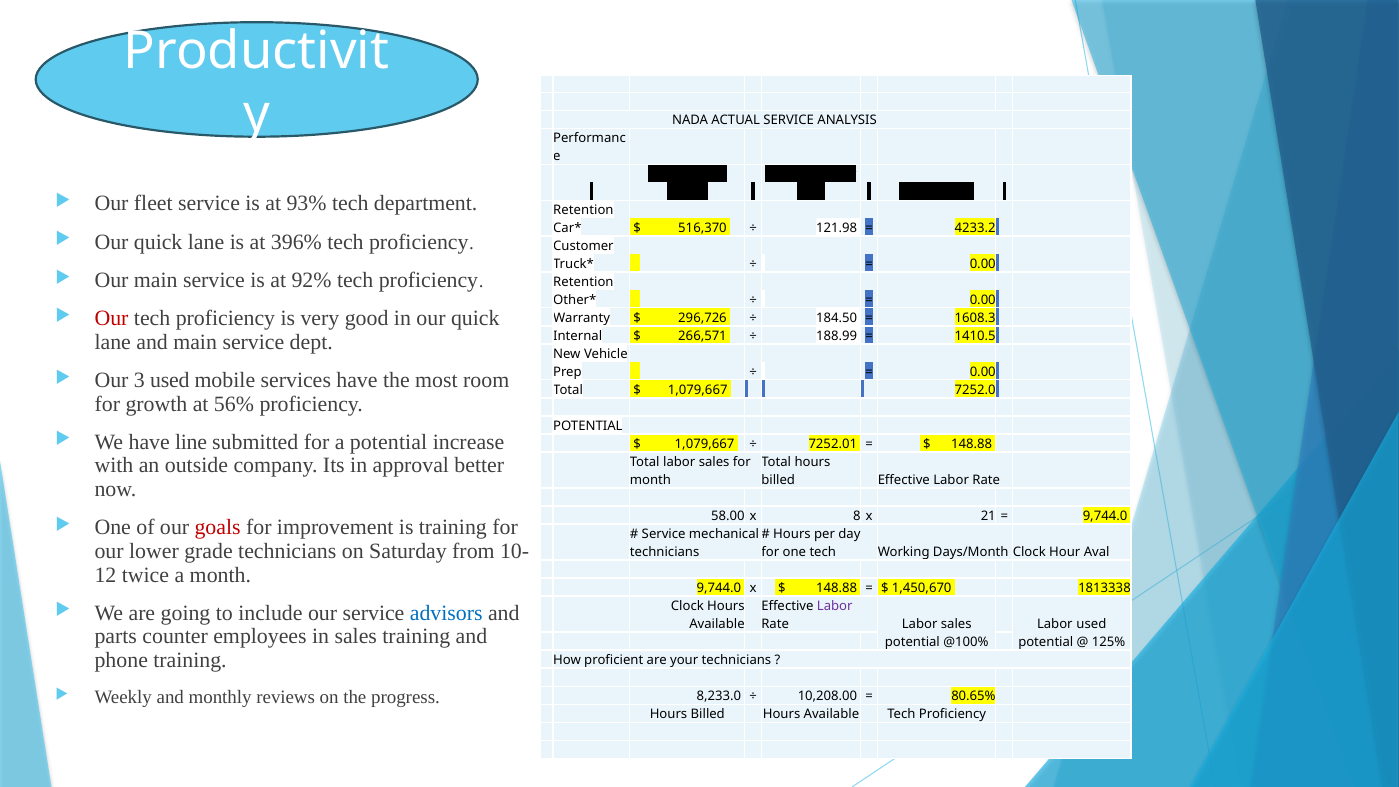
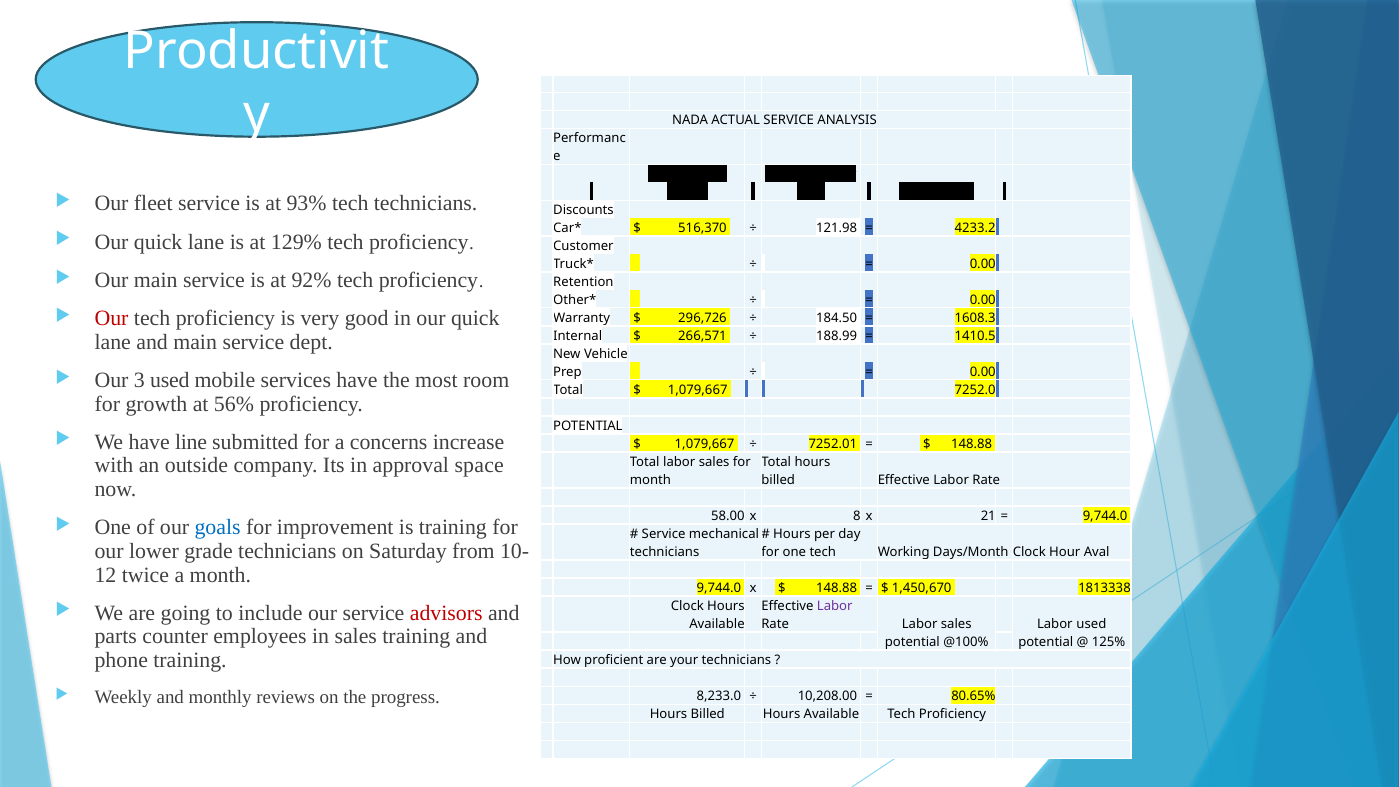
tech department: department -> technicians
Retention at (583, 210): Retention -> Discounts
396%: 396% -> 129%
a potential: potential -> concerns
better: better -> space
goals colour: red -> blue
advisors colour: blue -> red
